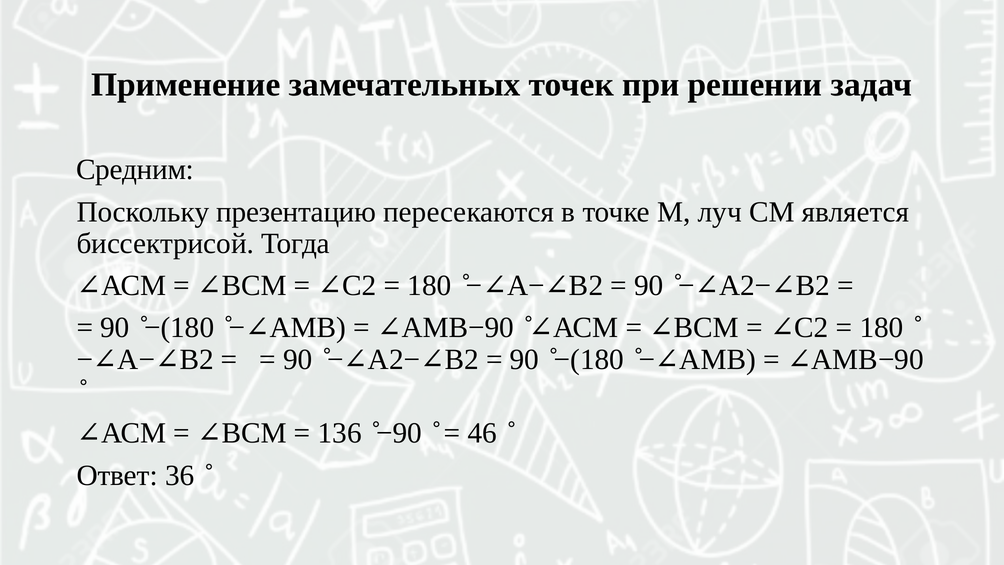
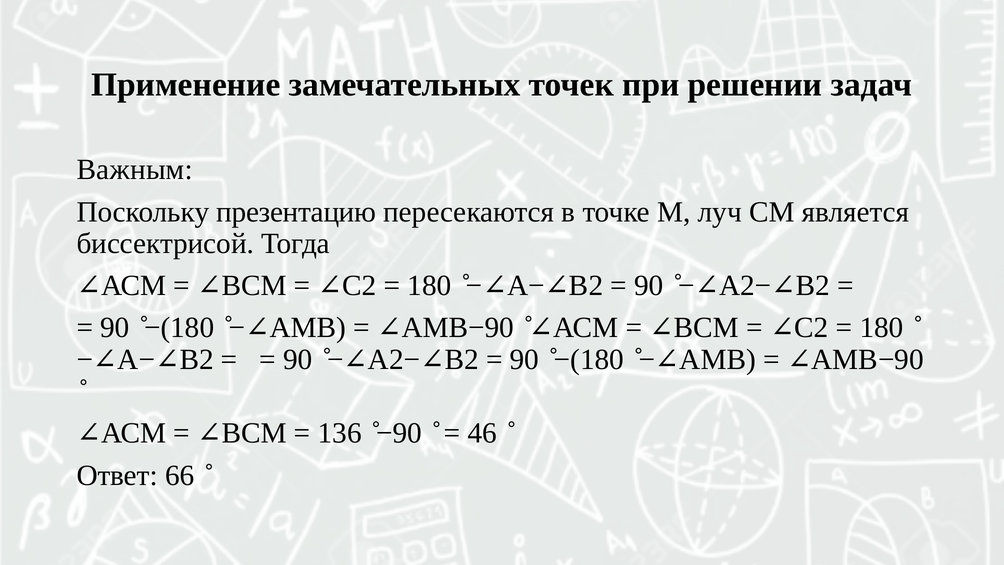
Средним: Средним -> Важным
36: 36 -> 66
